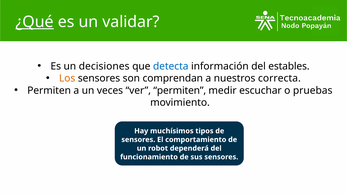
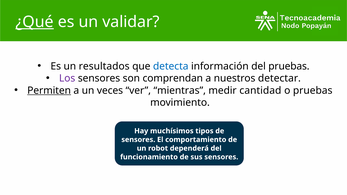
decisiones: decisiones -> resultados
del estables: estables -> pruebas
Los colour: orange -> purple
correcta: correcta -> detectar
Permiten at (49, 91) underline: none -> present
ver permiten: permiten -> mientras
escuchar: escuchar -> cantidad
